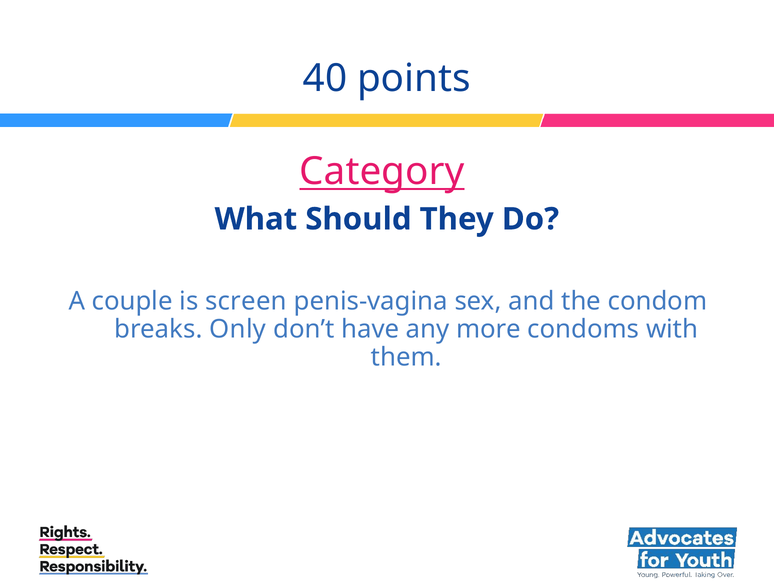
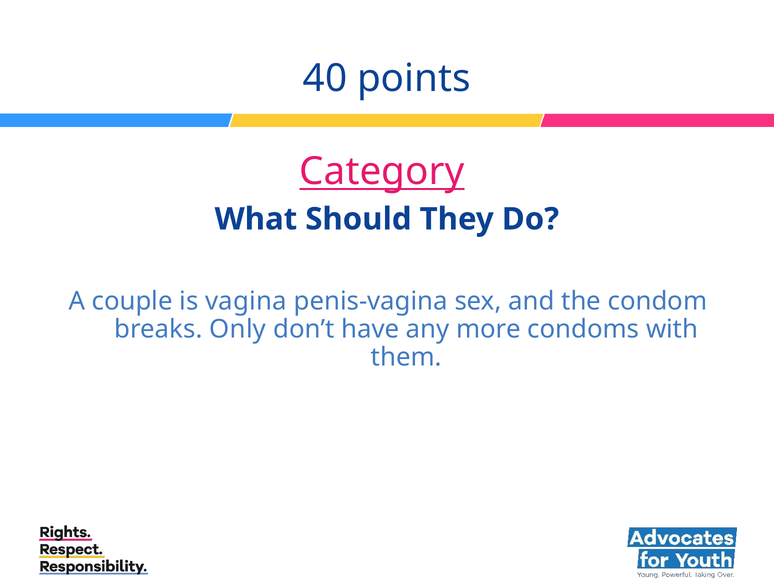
screen: screen -> vagina
